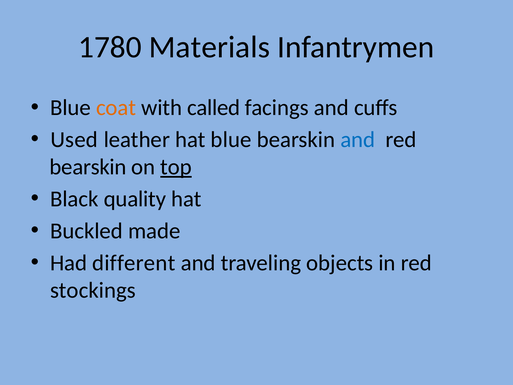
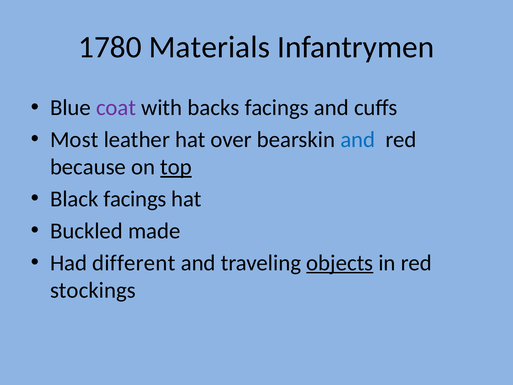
coat colour: orange -> purple
called: called -> backs
Used: Used -> Most
hat blue: blue -> over
bearskin at (88, 167): bearskin -> because
Black quality: quality -> facings
objects underline: none -> present
